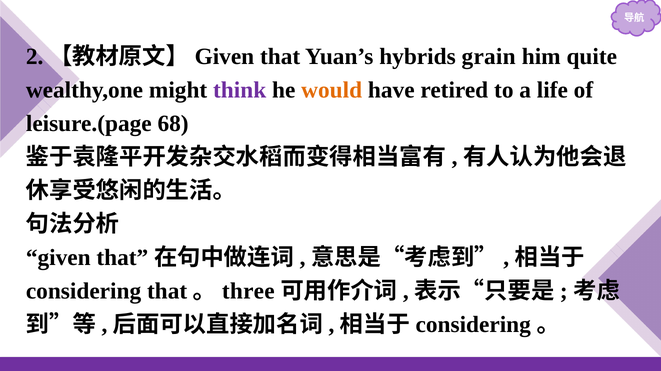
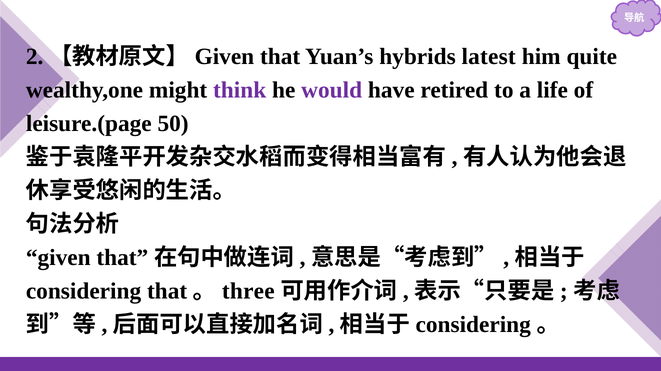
grain: grain -> latest
would colour: orange -> purple
68: 68 -> 50
